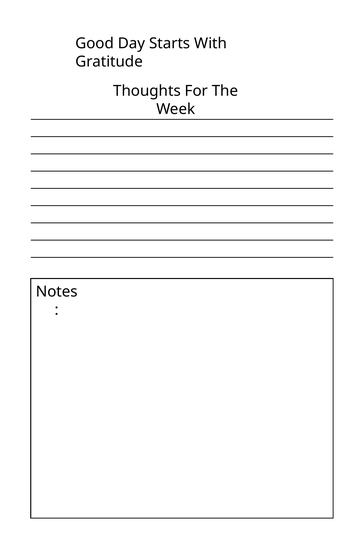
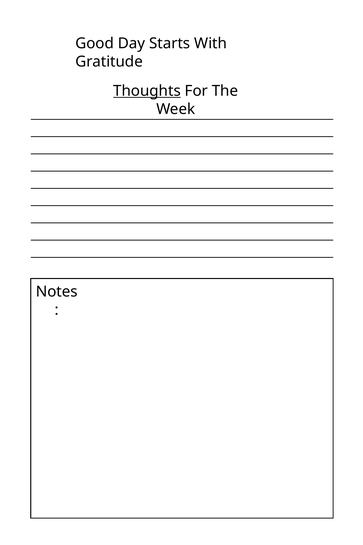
Thoughts underline: none -> present
